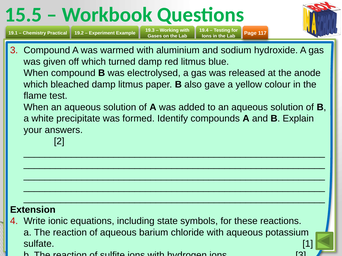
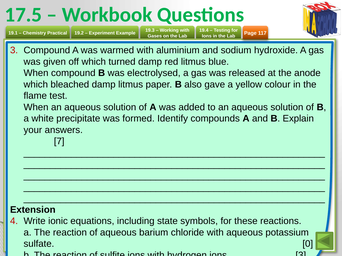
15.5: 15.5 -> 17.5
2: 2 -> 7
1: 1 -> 0
